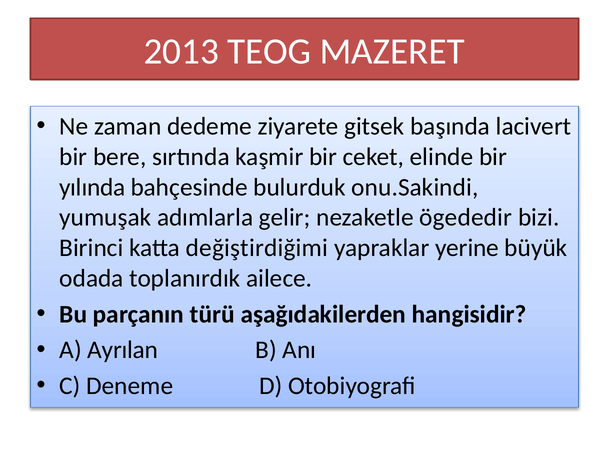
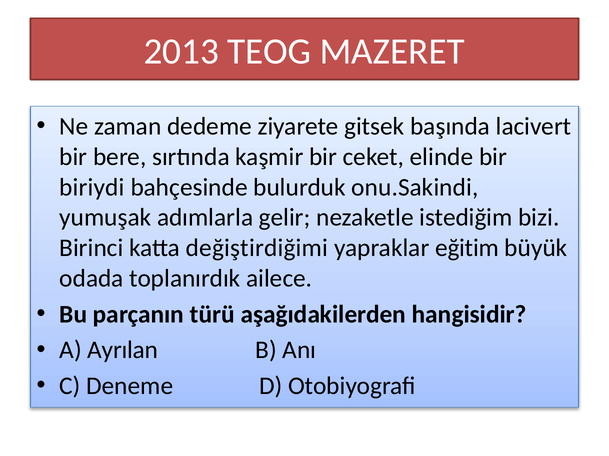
yılında: yılında -> biriydi
ögededir: ögededir -> istediğim
yerine: yerine -> eğitim
